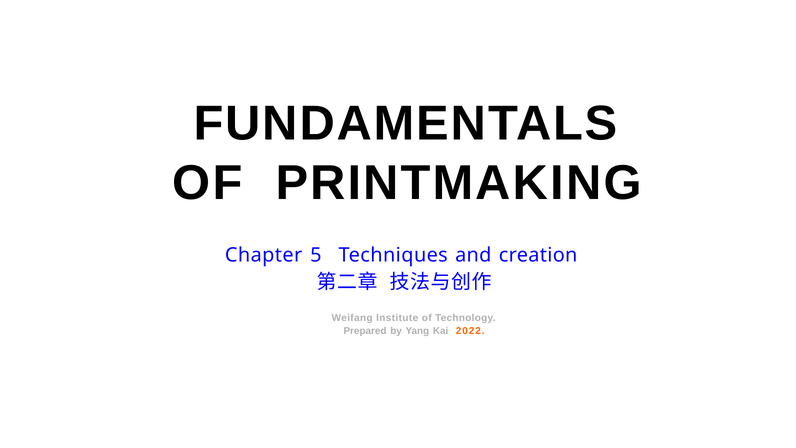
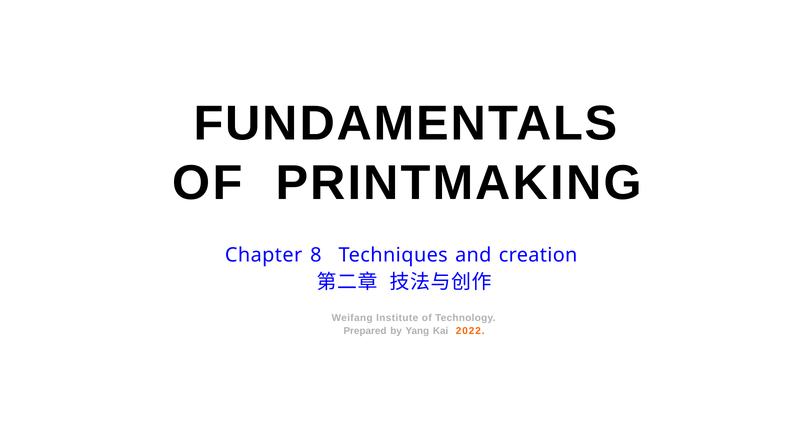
5: 5 -> 8
